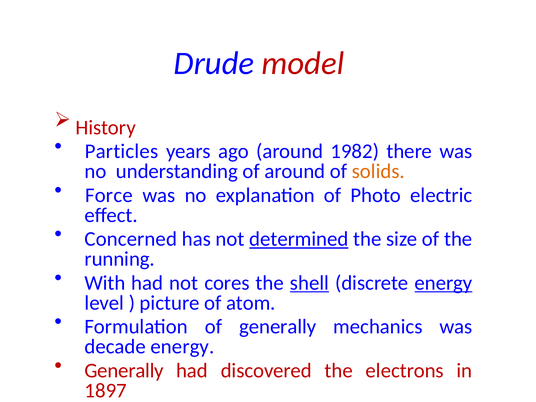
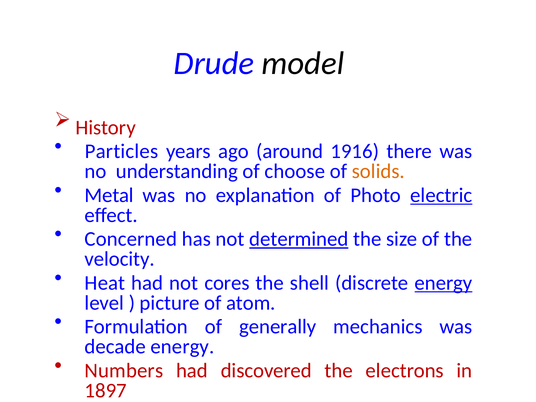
model colour: red -> black
1982: 1982 -> 1916
of around: around -> choose
Force: Force -> Metal
electric underline: none -> present
running: running -> velocity
With: With -> Heat
shell underline: present -> none
Generally at (124, 371): Generally -> Numbers
